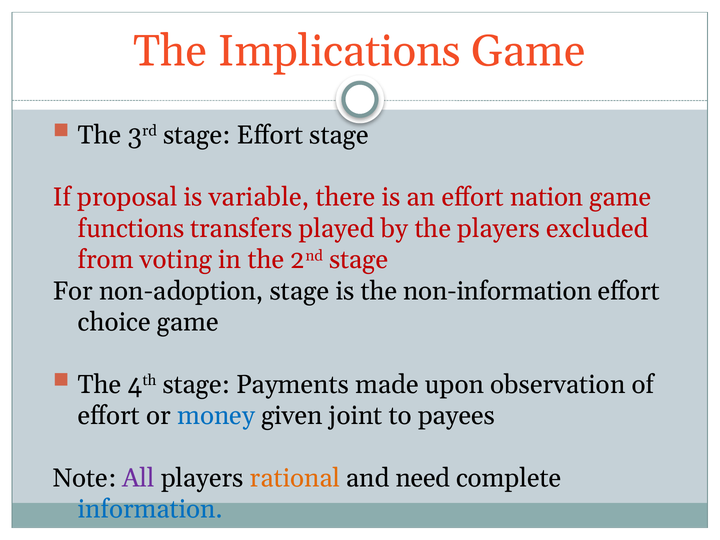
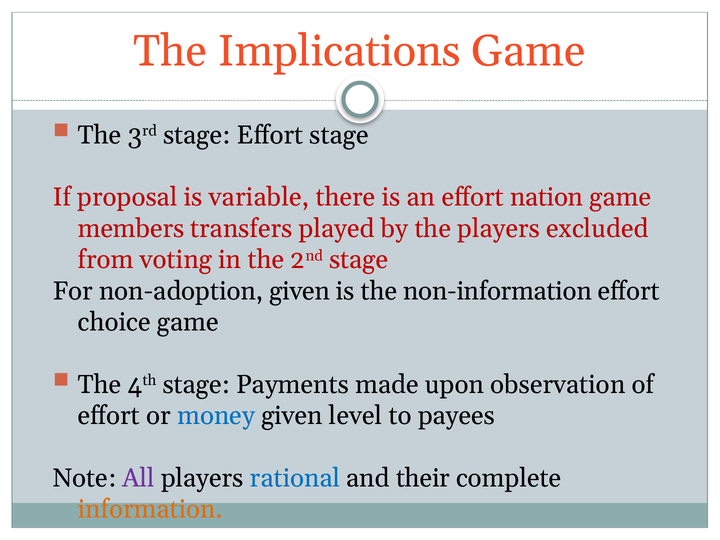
functions: functions -> members
non-adoption stage: stage -> given
joint: joint -> level
rational colour: orange -> blue
need: need -> their
information colour: blue -> orange
